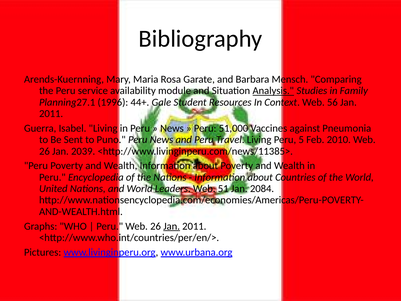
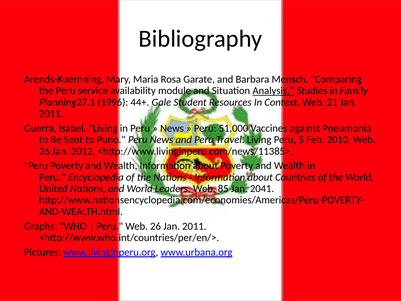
56: 56 -> 21
2039: 2039 -> 2012
51: 51 -> 85
2084: 2084 -> 2041
Jan at (172, 226) underline: present -> none
